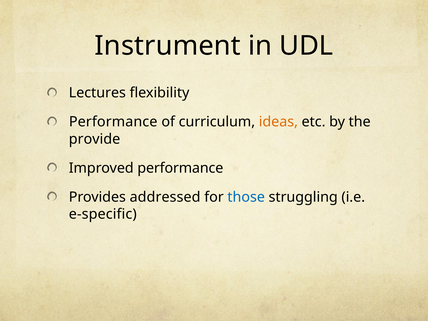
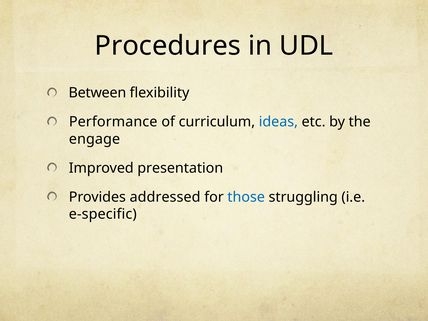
Instrument: Instrument -> Procedures
Lectures: Lectures -> Between
ideas colour: orange -> blue
provide: provide -> engage
Improved performance: performance -> presentation
